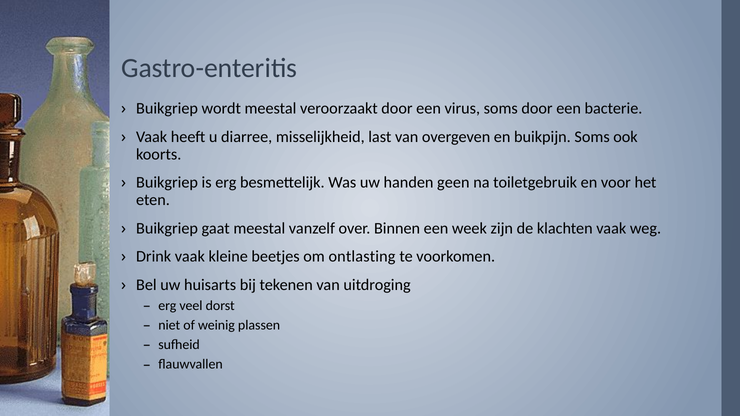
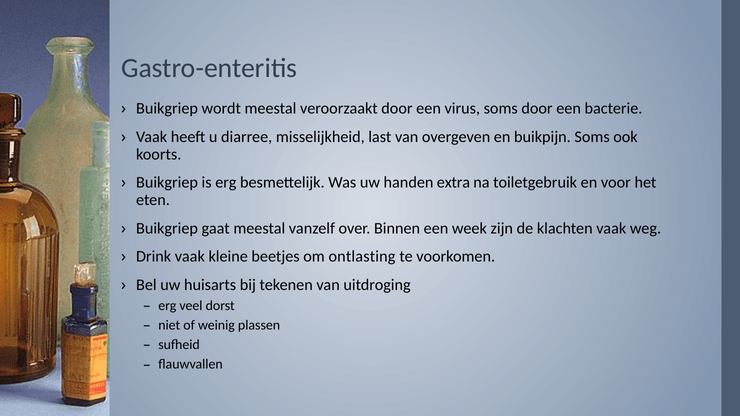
geen: geen -> extra
